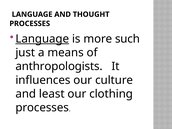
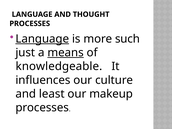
means underline: none -> present
anthropologists: anthropologists -> knowledgeable
clothing: clothing -> makeup
